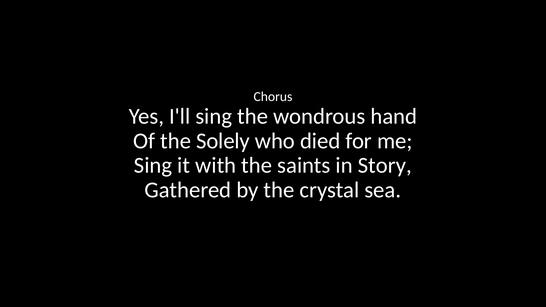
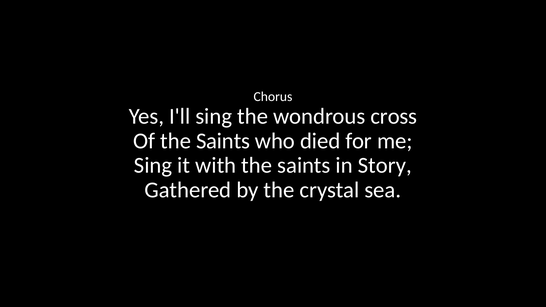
hand: hand -> cross
Of the Solely: Solely -> Saints
